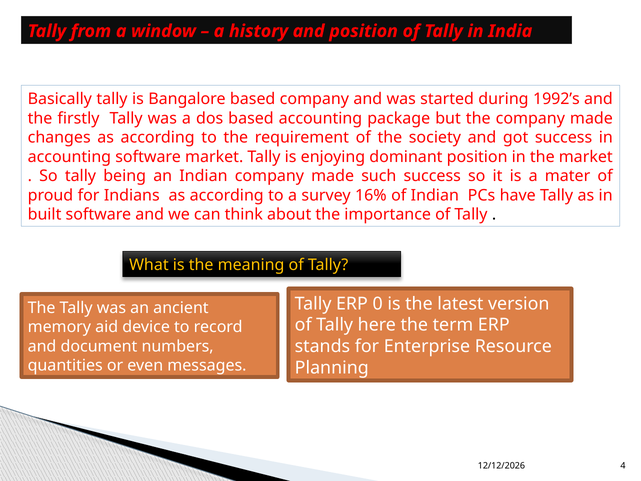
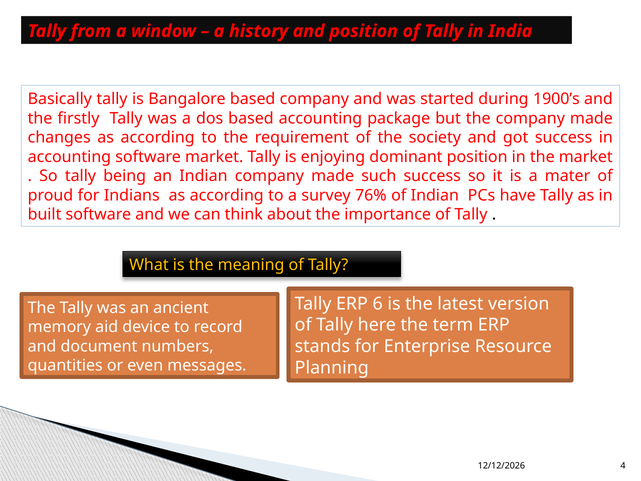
1992’s: 1992’s -> 1900’s
16%: 16% -> 76%
0: 0 -> 6
